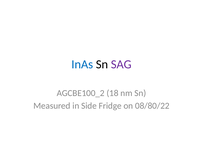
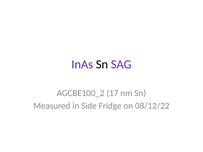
InAs colour: blue -> purple
18: 18 -> 17
08/80/22: 08/80/22 -> 08/12/22
